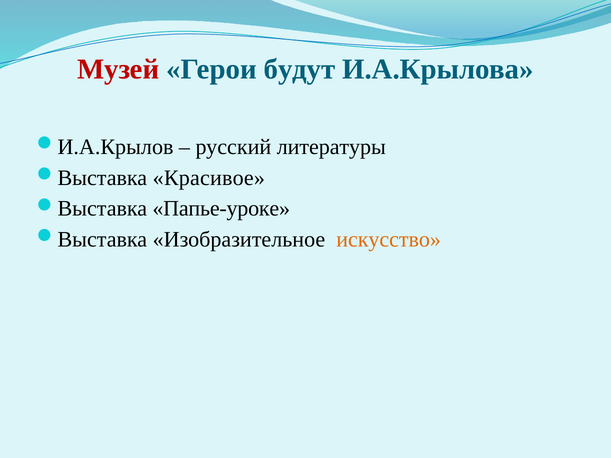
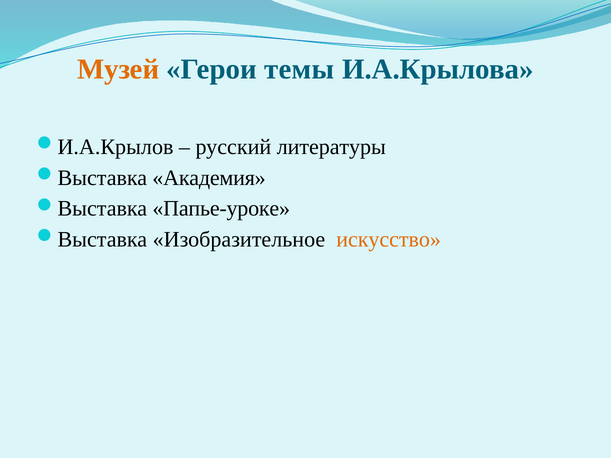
Музей colour: red -> orange
будут: будут -> темы
Красивое: Красивое -> Академия
